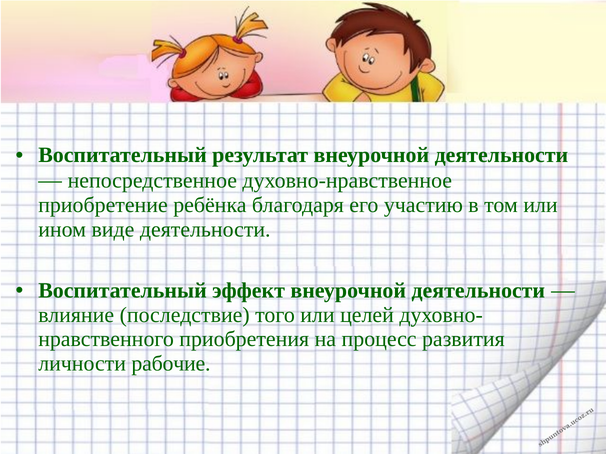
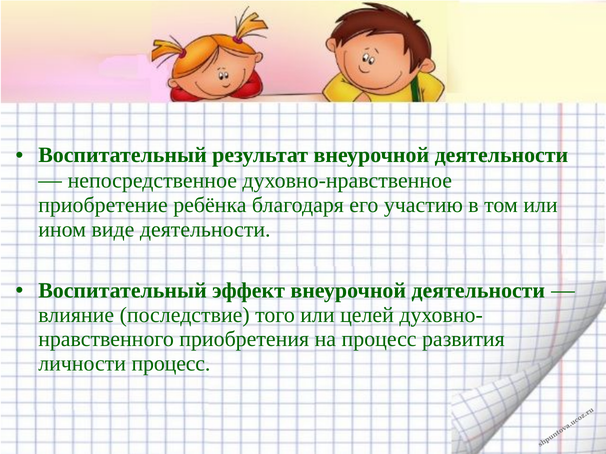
личности рабочие: рабочие -> процесс
